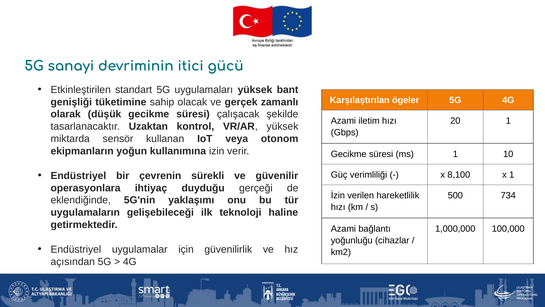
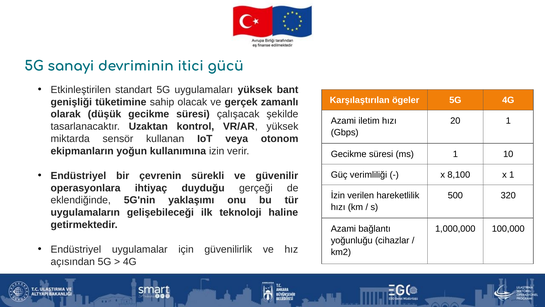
734: 734 -> 320
